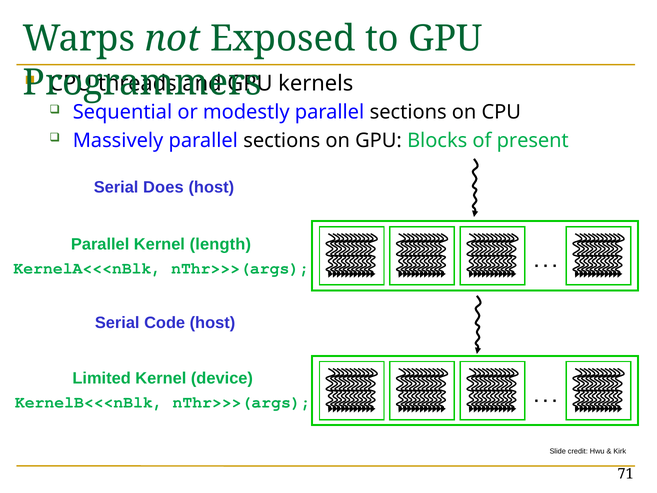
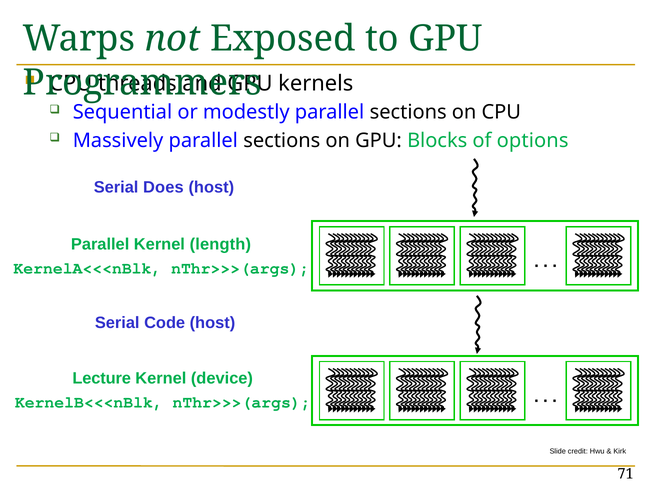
present: present -> options
Limited: Limited -> Lecture
